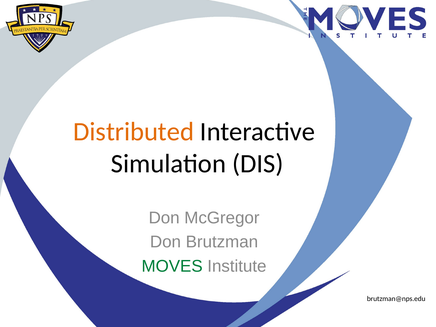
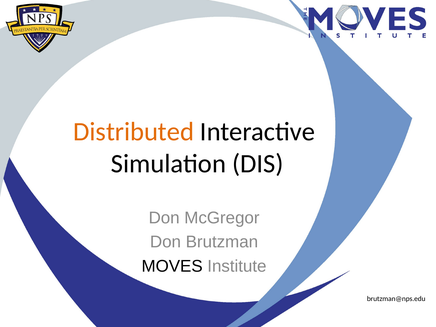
MOVES colour: green -> black
